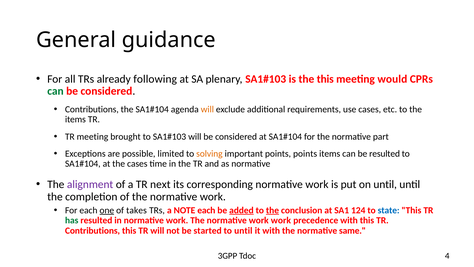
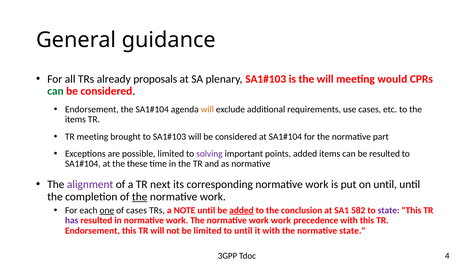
following: following -> proposals
the this: this -> will
Contributions at (92, 109): Contributions -> Endorsement
solving colour: orange -> purple
points points: points -> added
the cases: cases -> these
the at (140, 196) underline: none -> present
of takes: takes -> cases
NOTE each: each -> until
the at (272, 210) underline: present -> none
124: 124 -> 582
state at (389, 210) colour: blue -> purple
has colour: green -> purple
Contributions at (93, 230): Contributions -> Endorsement
be started: started -> limited
normative same: same -> state
